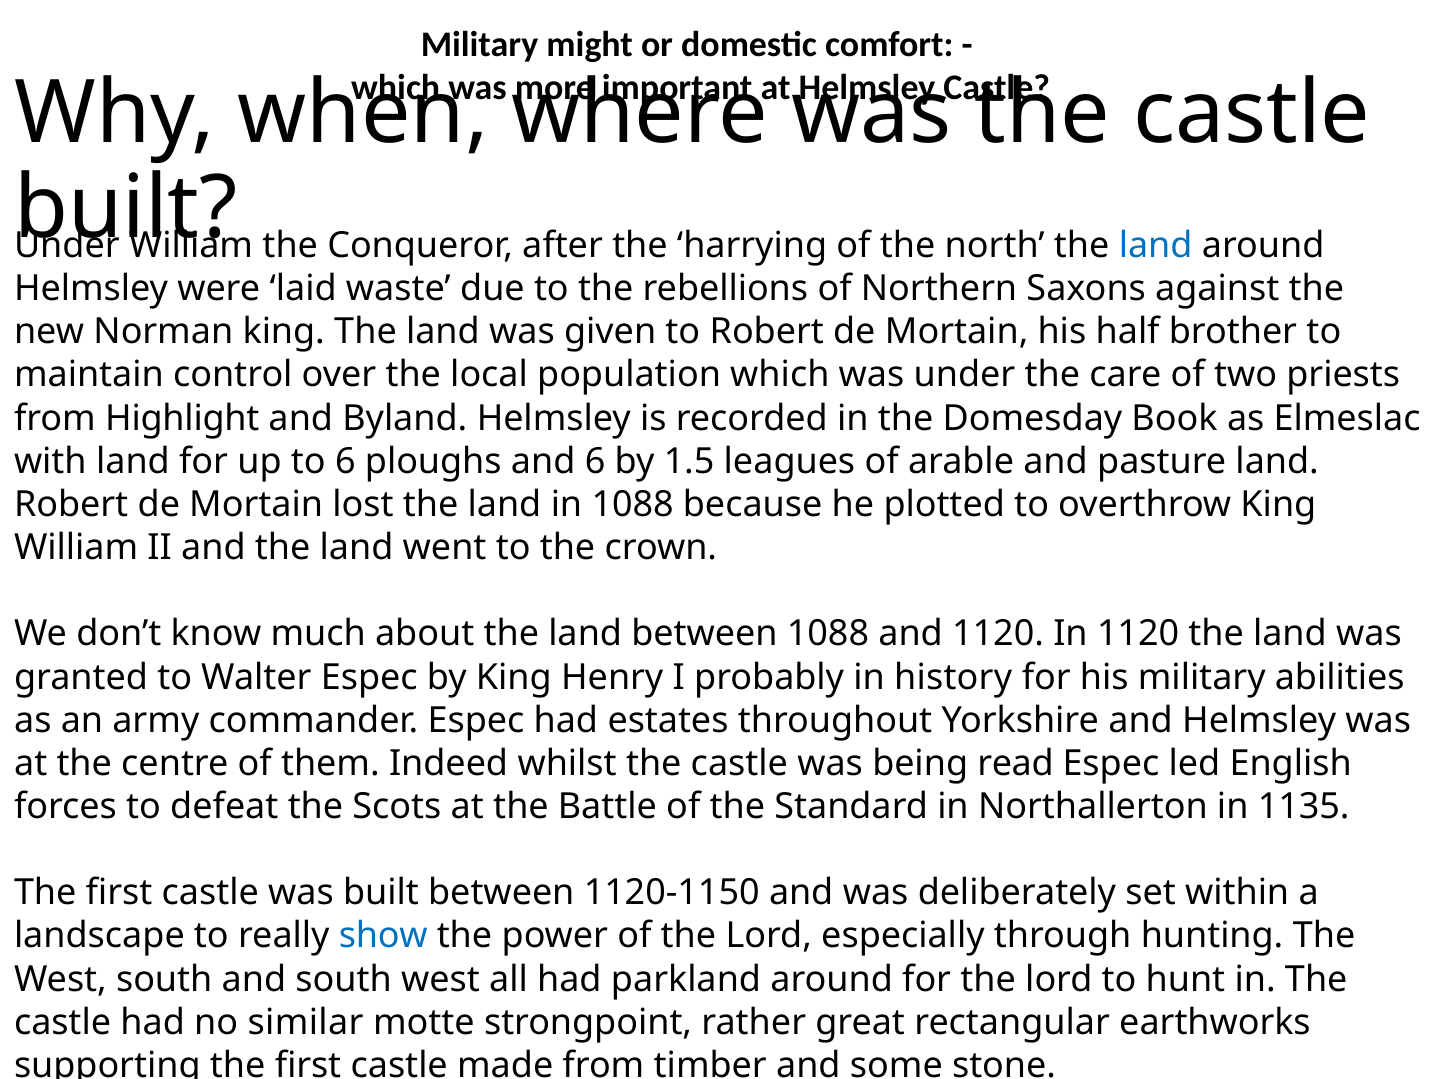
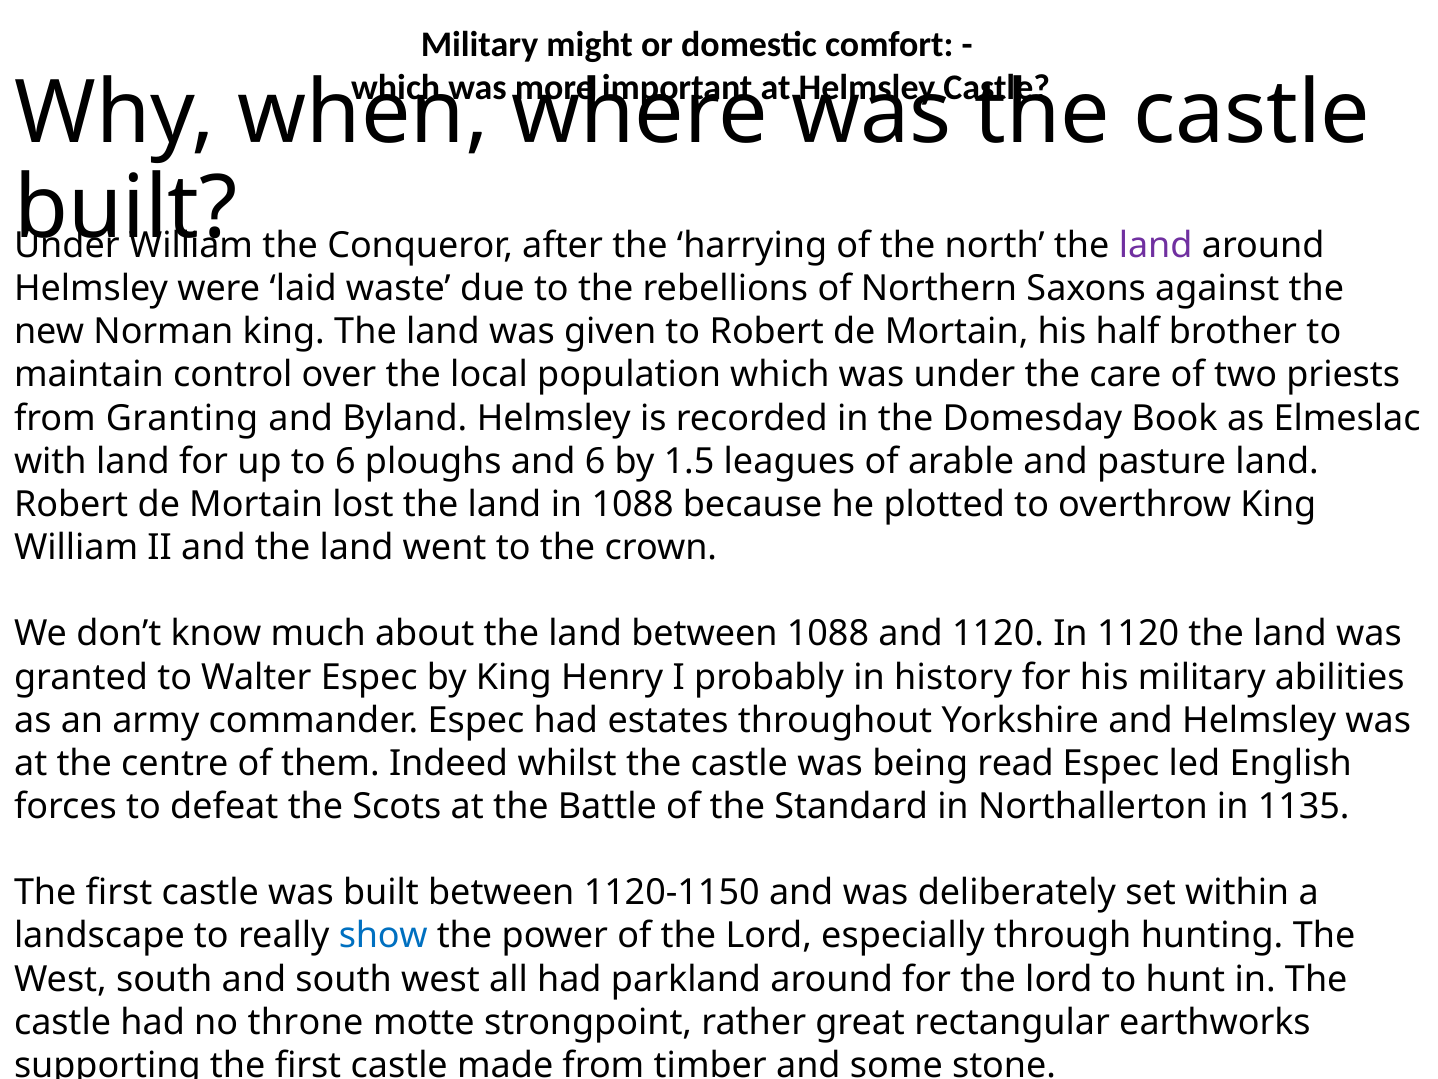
land at (1156, 245) colour: blue -> purple
Highlight: Highlight -> Granting
similar: similar -> throne
